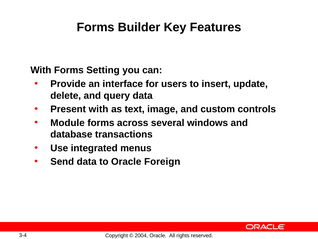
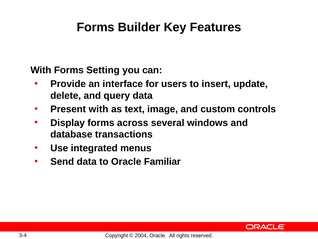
Module: Module -> Display
Foreign: Foreign -> Familiar
